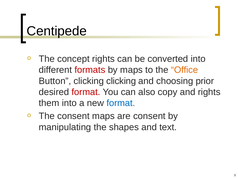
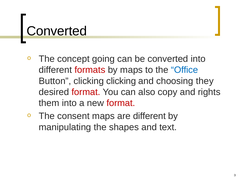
Centipede at (57, 31): Centipede -> Converted
concept rights: rights -> going
Office colour: orange -> blue
prior: prior -> they
format at (121, 103) colour: blue -> red
are consent: consent -> different
